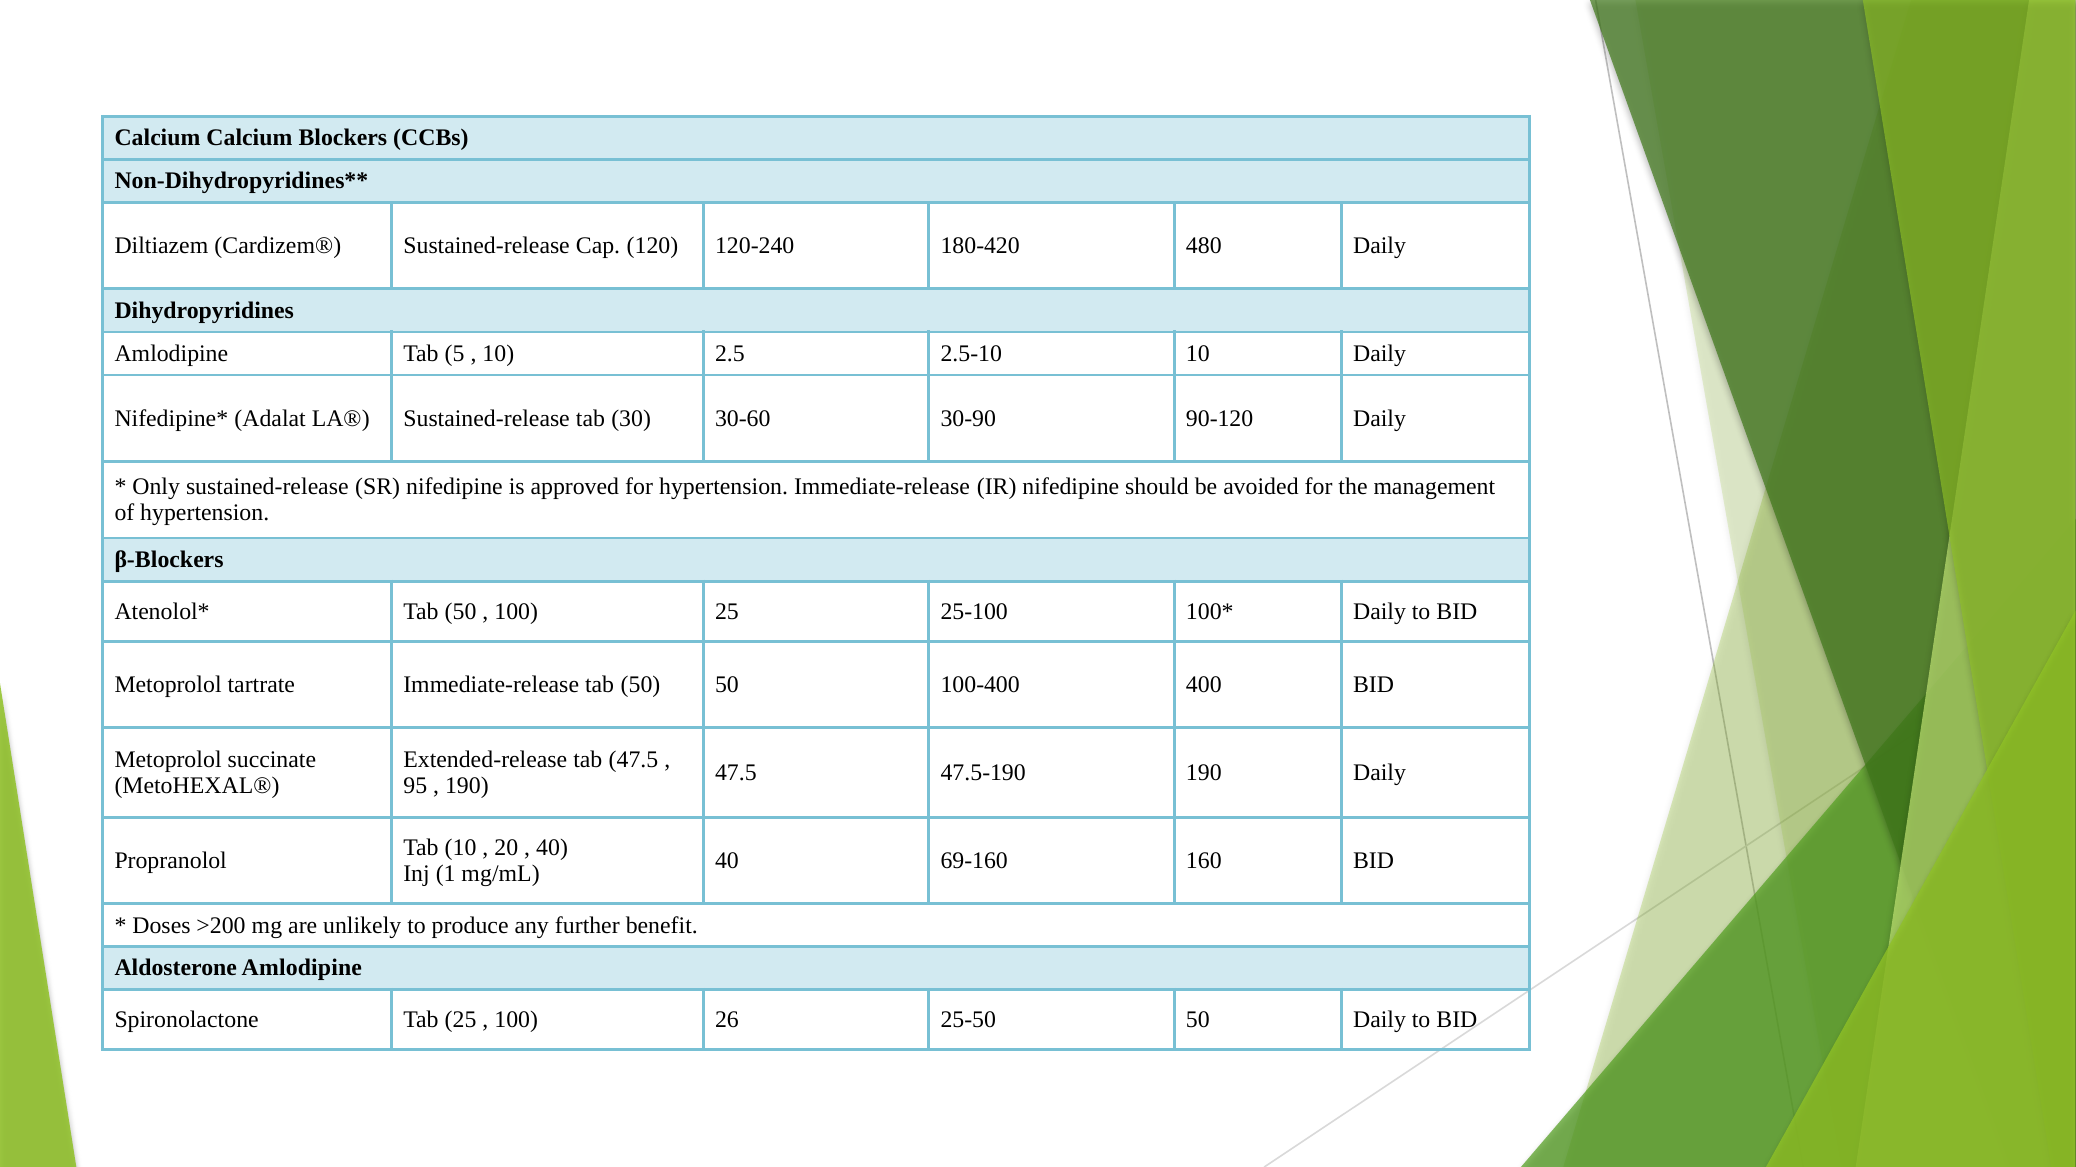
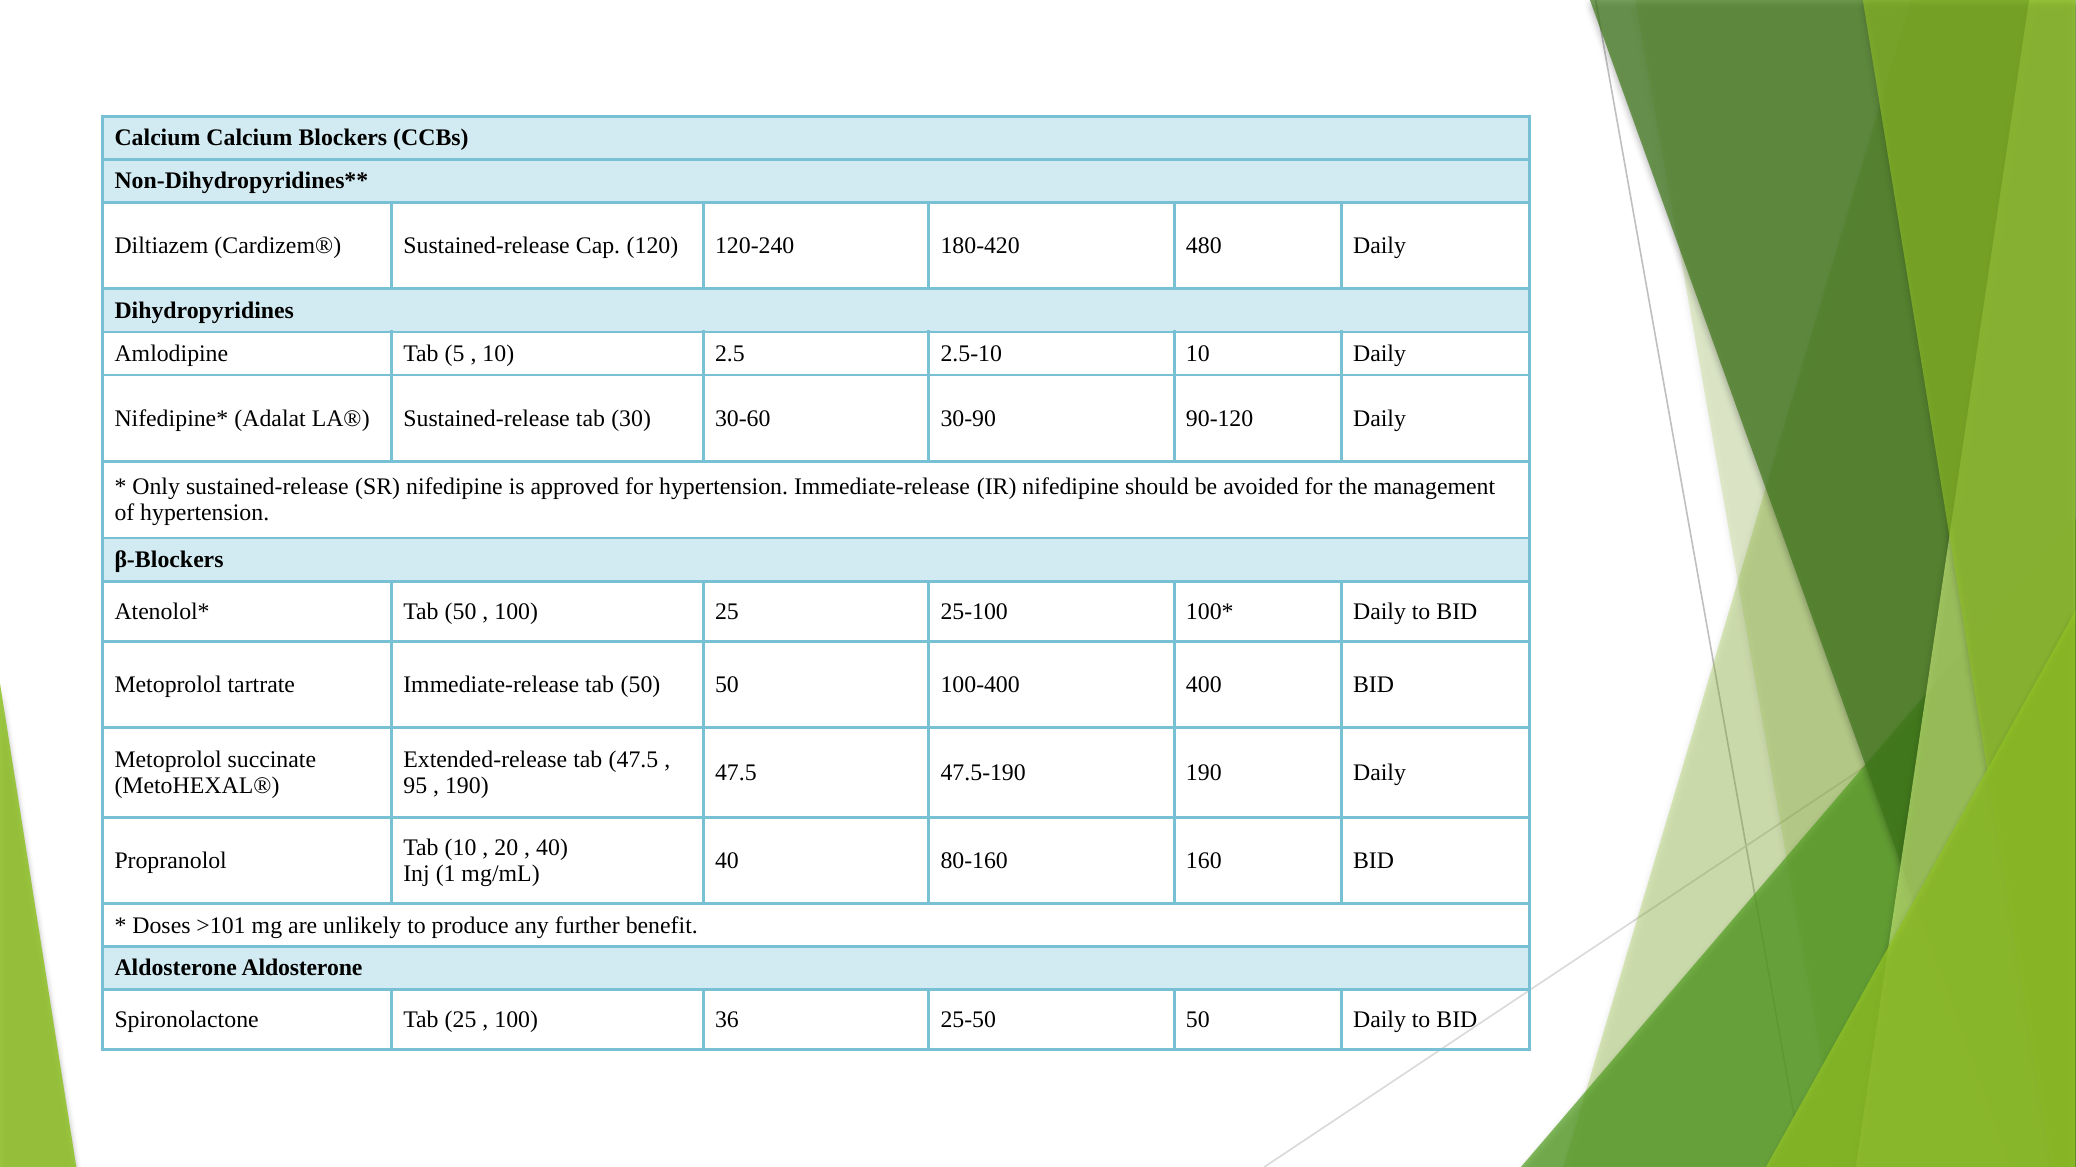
69-160: 69-160 -> 80-160
>200: >200 -> >101
Aldosterone Amlodipine: Amlodipine -> Aldosterone
26: 26 -> 36
